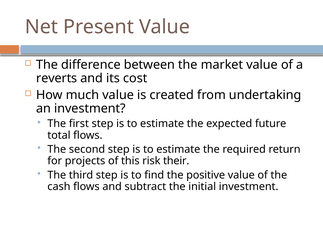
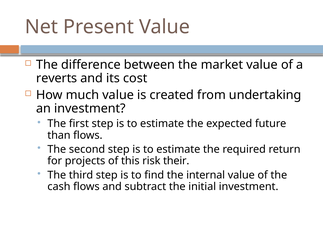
total: total -> than
positive: positive -> internal
